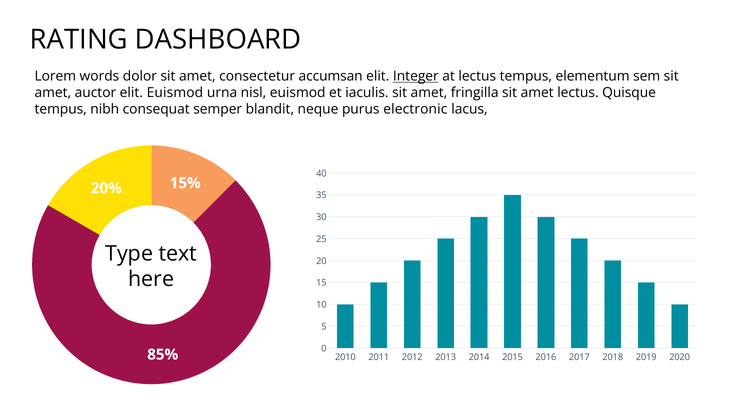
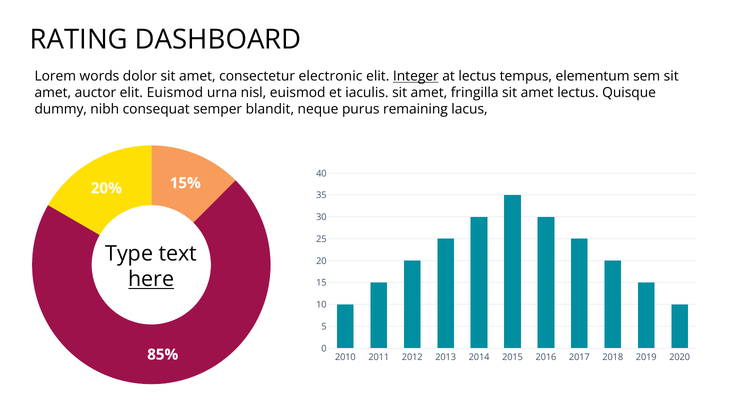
accumsan: accumsan -> electronic
tempus at (61, 109): tempus -> dummy
electronic: electronic -> remaining
here underline: none -> present
